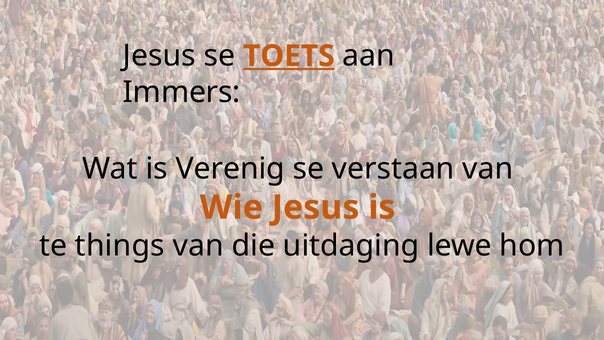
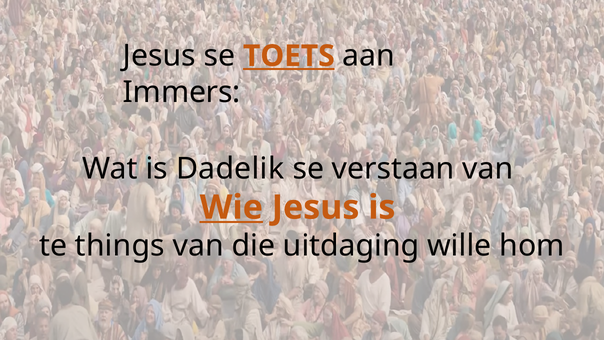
Verenig: Verenig -> Dadelik
Wie underline: none -> present
lewe: lewe -> wille
